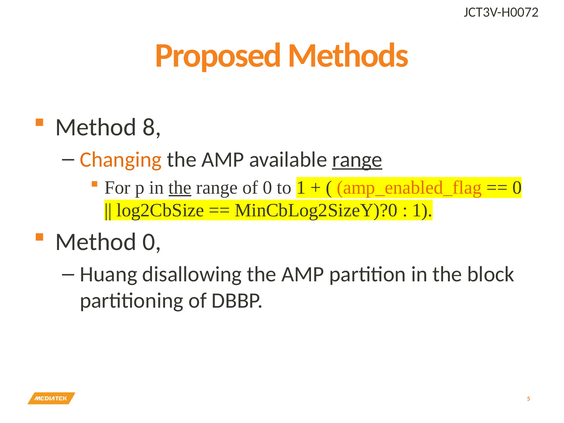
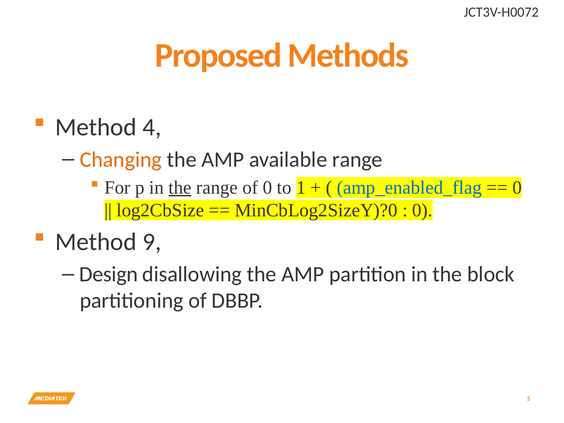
8: 8 -> 4
range at (357, 160) underline: present -> none
amp_enabled_flag colour: orange -> blue
1 at (422, 210): 1 -> 0
Method 0: 0 -> 9
Huang: Huang -> Design
